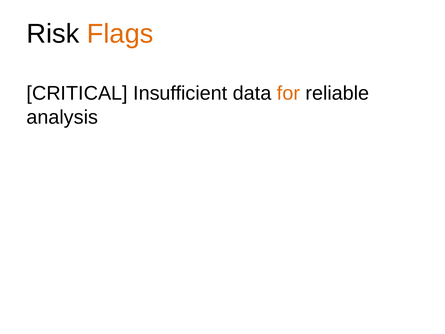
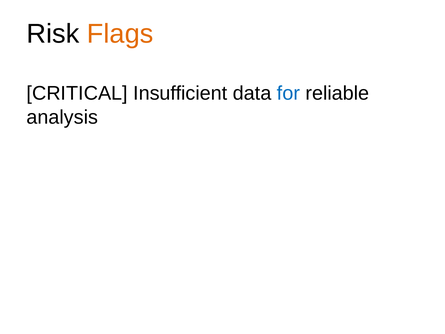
for colour: orange -> blue
